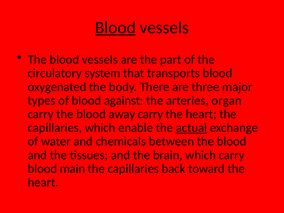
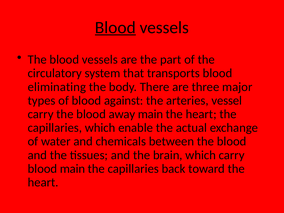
oxygenated: oxygenated -> eliminating
organ: organ -> vessel
away carry: carry -> main
actual underline: present -> none
